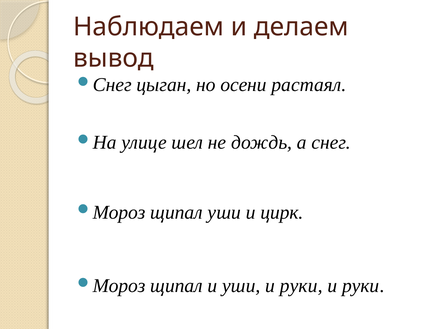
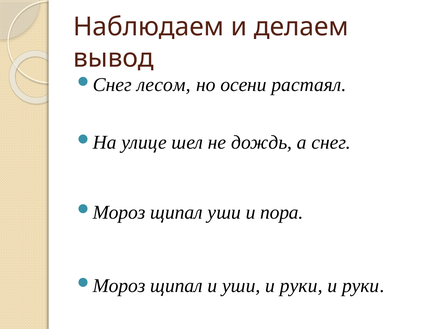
цыган: цыган -> лесом
цирк: цирк -> пора
